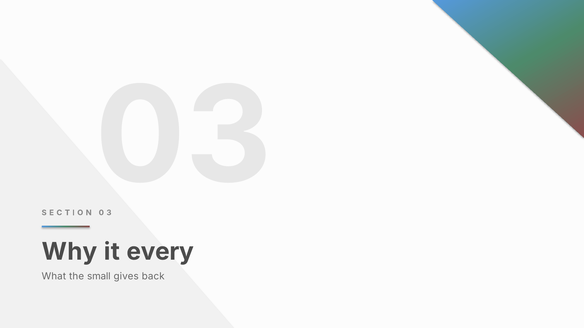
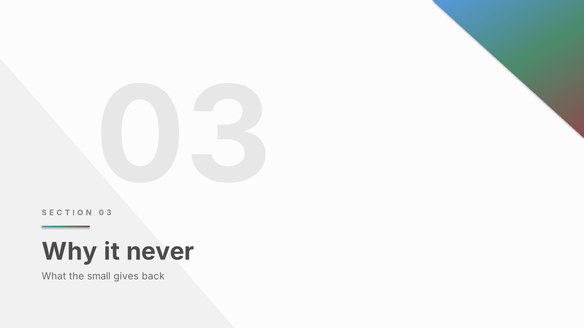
every: every -> never
